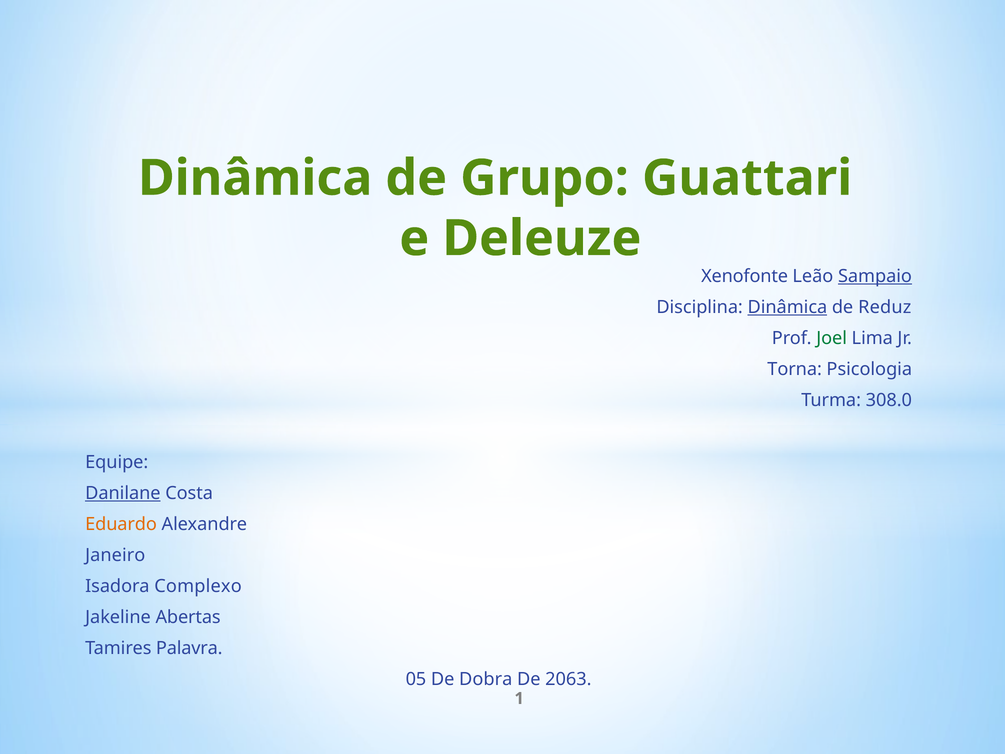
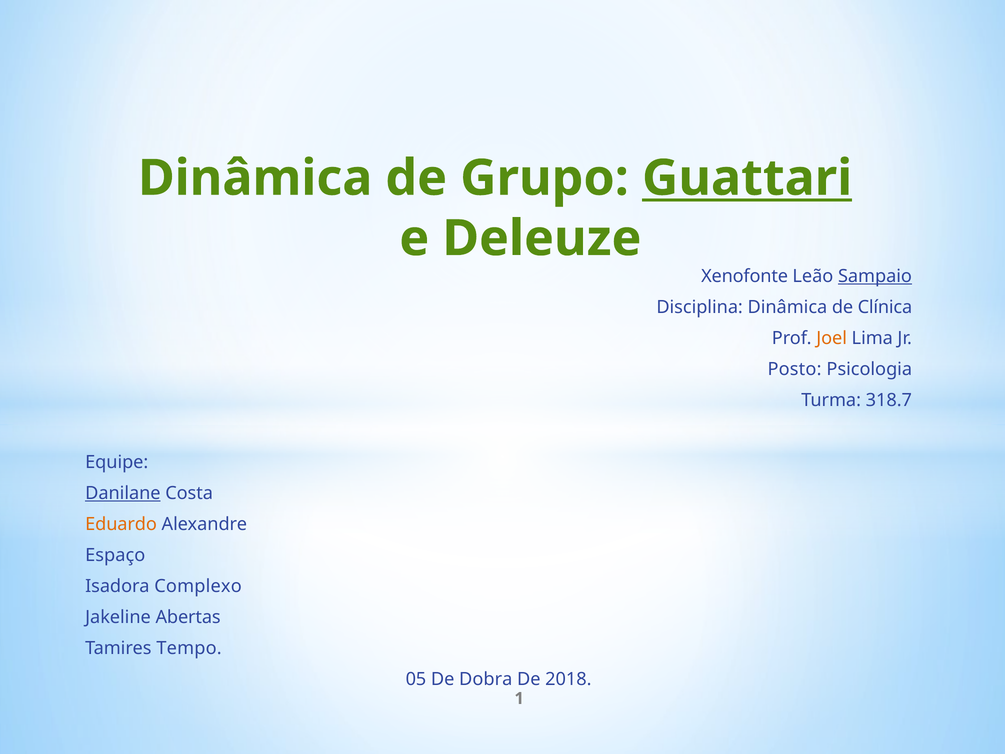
Guattari underline: none -> present
Dinâmica at (787, 307) underline: present -> none
Reduz: Reduz -> Clínica
Joel colour: green -> orange
Torna: Torna -> Posto
308.0: 308.0 -> 318.7
Janeiro: Janeiro -> Espaço
Palavra: Palavra -> Tempo
2063: 2063 -> 2018
